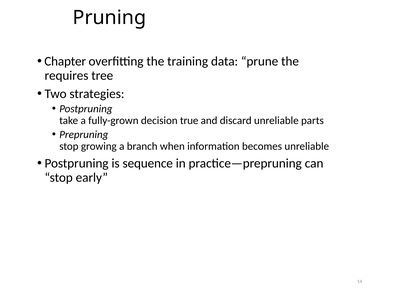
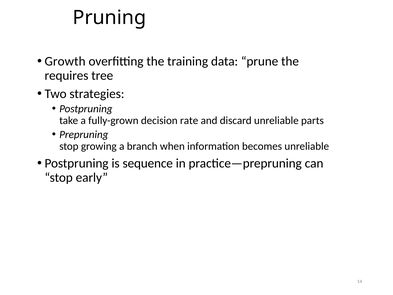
Chapter: Chapter -> Growth
true: true -> rate
